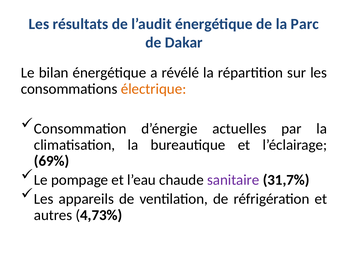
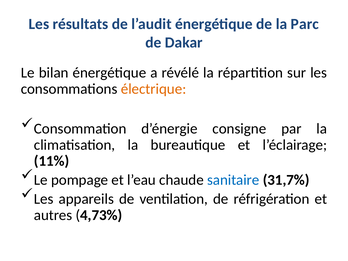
actuelles: actuelles -> consigne
69%: 69% -> 11%
sanitaire colour: purple -> blue
